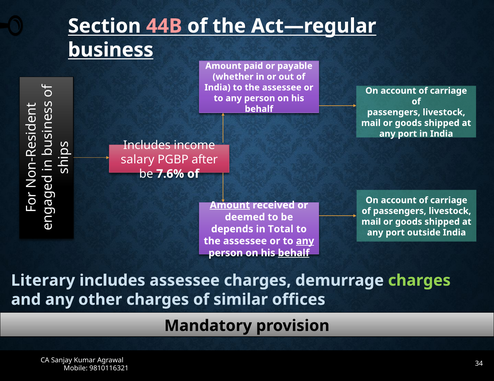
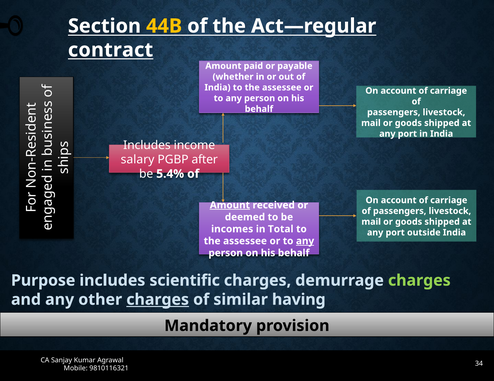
44B colour: pink -> yellow
business: business -> contract
7.6%: 7.6% -> 5.4%
depends: depends -> incomes
behalf at (294, 253) underline: present -> none
Literary: Literary -> Purpose
includes assessee: assessee -> scientific
charges at (158, 300) underline: none -> present
offices: offices -> having
